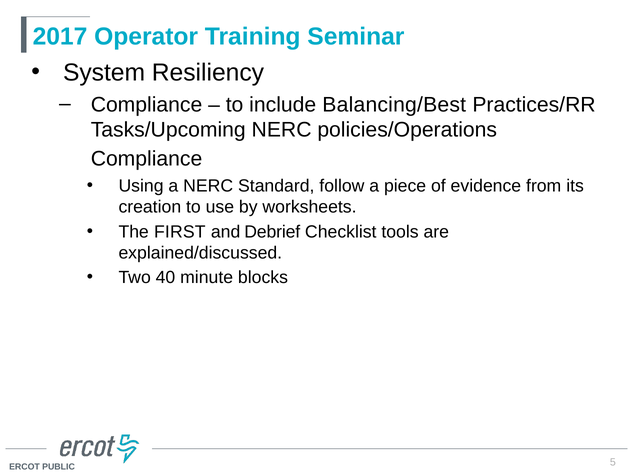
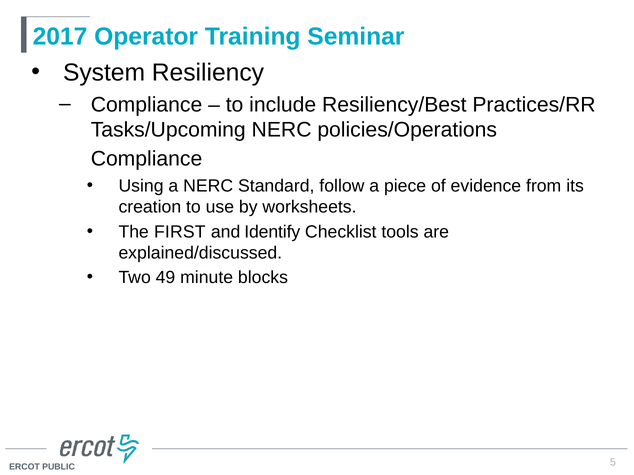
Balancing/Best: Balancing/Best -> Resiliency/Best
Debrief: Debrief -> Identify
40: 40 -> 49
